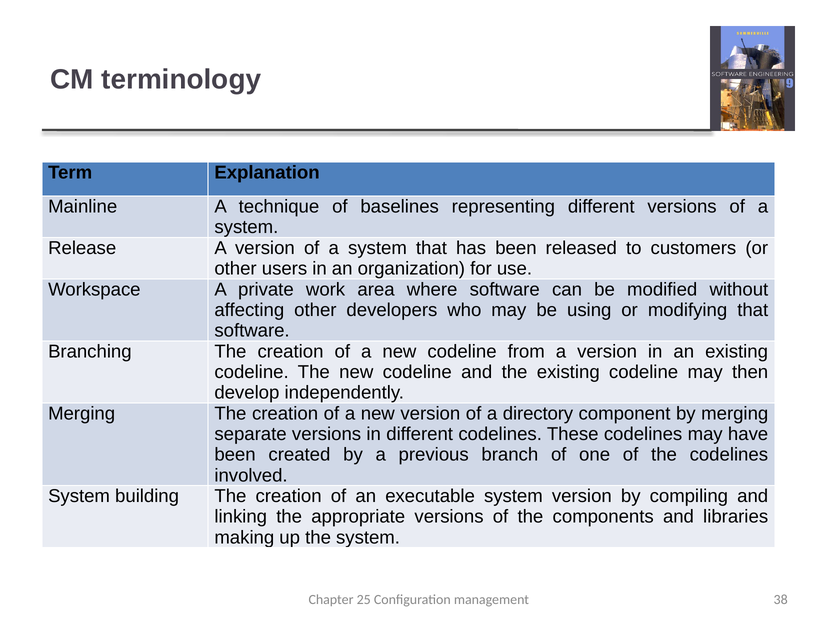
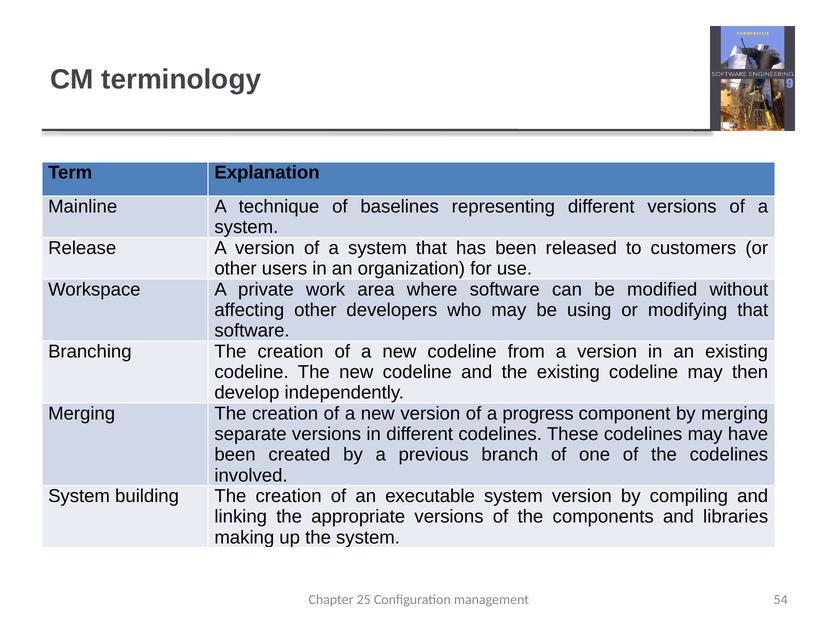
directory: directory -> progress
38: 38 -> 54
